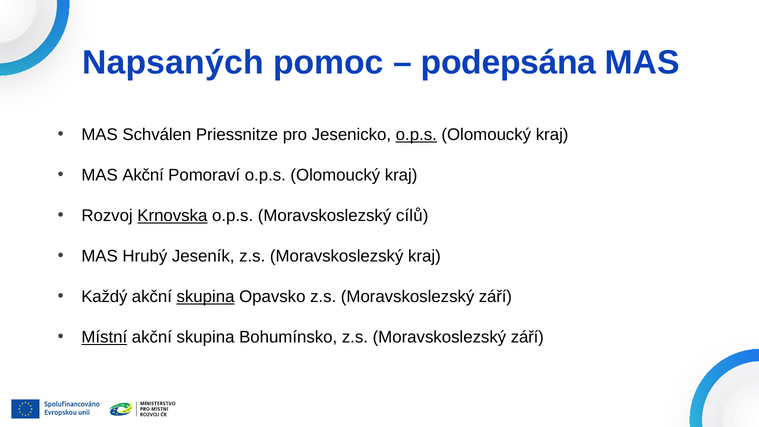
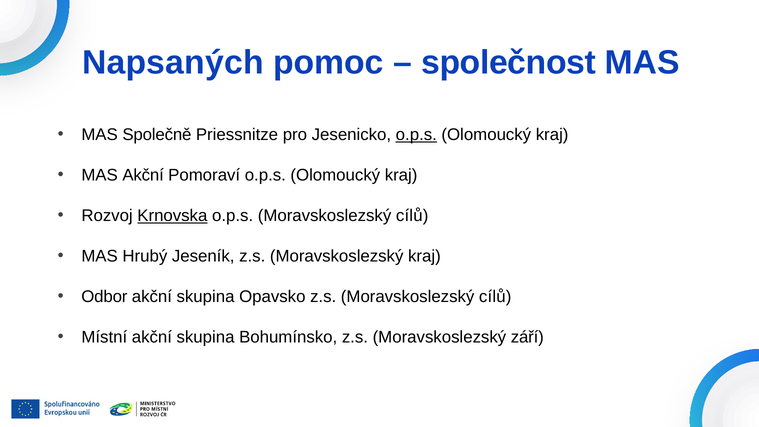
podepsána: podepsána -> společnost
Schválen: Schválen -> Společně
Každý: Každý -> Odbor
skupina at (206, 297) underline: present -> none
Opavsko z.s Moravskoslezský září: září -> cílů
Místní underline: present -> none
